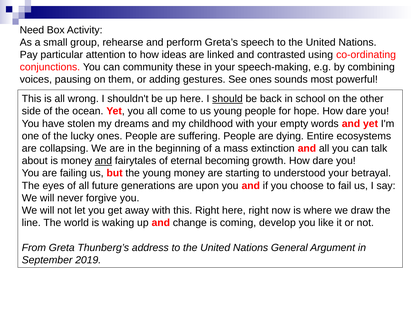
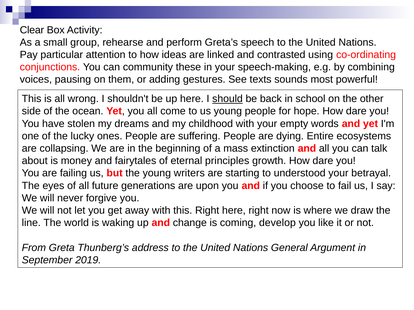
Need: Need -> Clear
See ones: ones -> texts
and at (103, 161) underline: present -> none
becoming: becoming -> principles
young money: money -> writers
